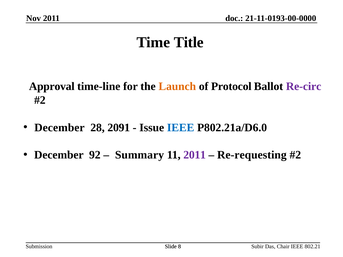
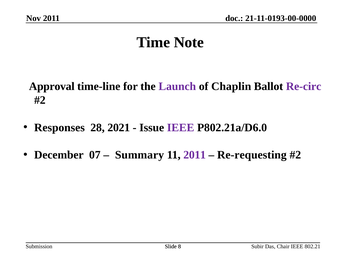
Title: Title -> Note
Launch colour: orange -> purple
Protocol: Protocol -> Chaplin
December at (59, 128): December -> Responses
2091: 2091 -> 2021
IEEE at (181, 128) colour: blue -> purple
92: 92 -> 07
